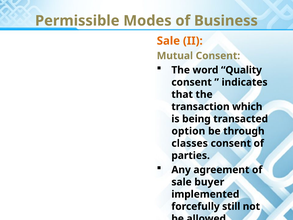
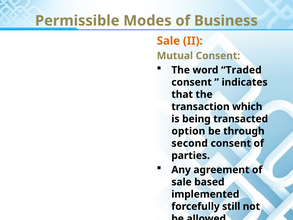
Quality: Quality -> Traded
classes: classes -> second
buyer: buyer -> based
